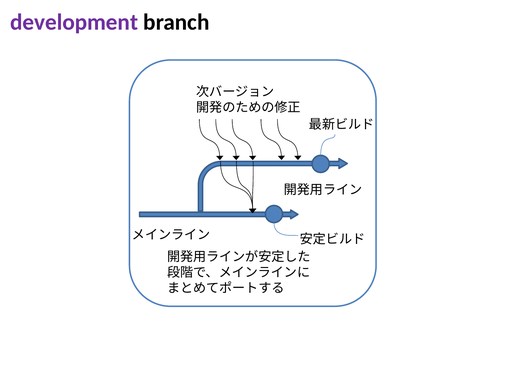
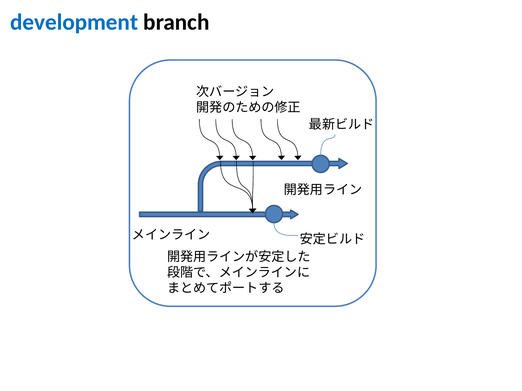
development colour: purple -> blue
